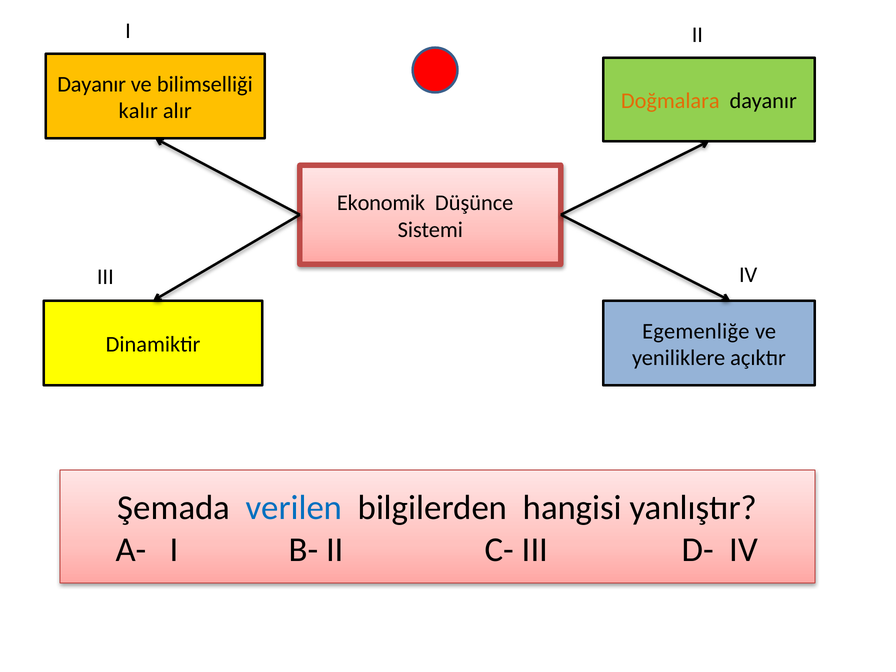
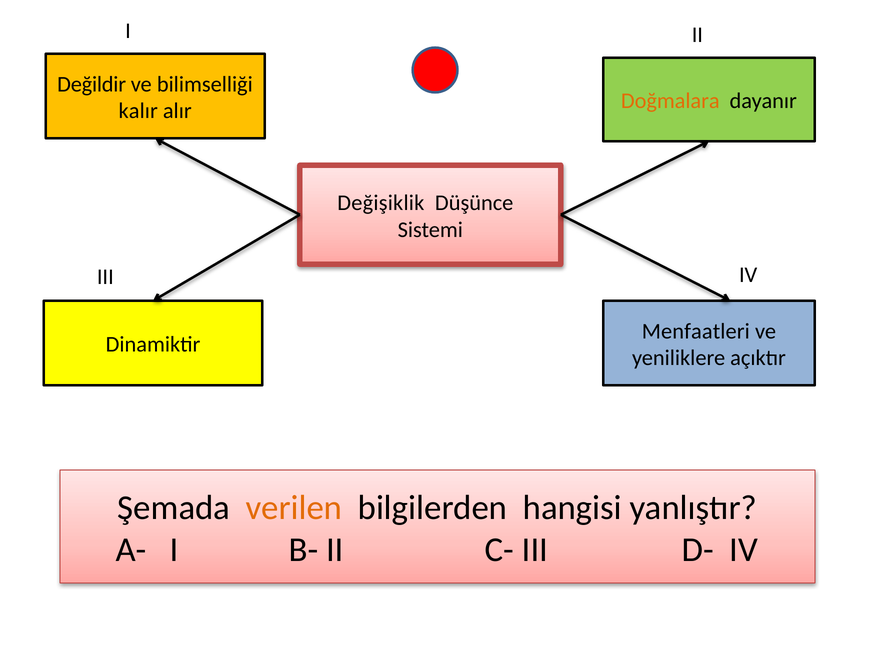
Dayanır at (92, 84): Dayanır -> Değildir
Ekonomik: Ekonomik -> Değişiklik
Egemenliğe: Egemenliğe -> Menfaatleri
verilen colour: blue -> orange
